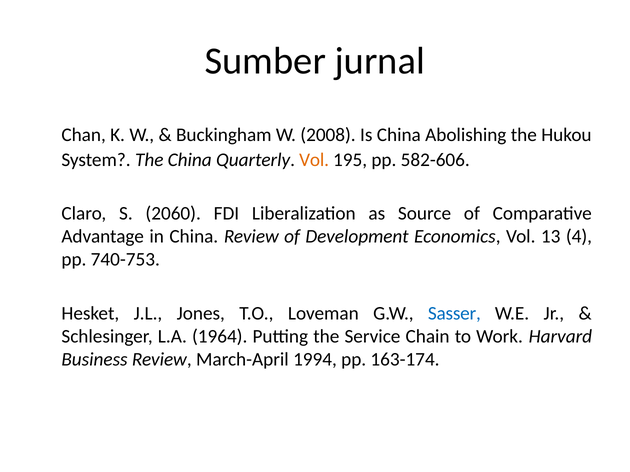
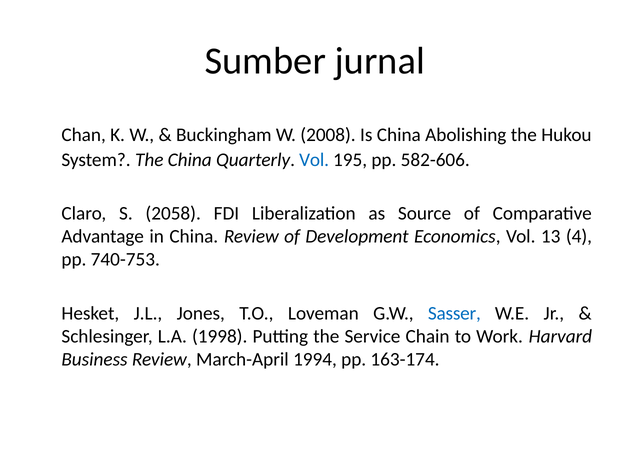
Vol at (314, 160) colour: orange -> blue
2060: 2060 -> 2058
1964: 1964 -> 1998
